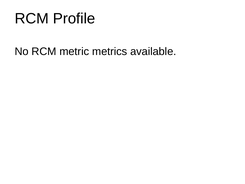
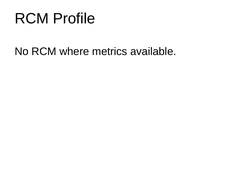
metric: metric -> where
